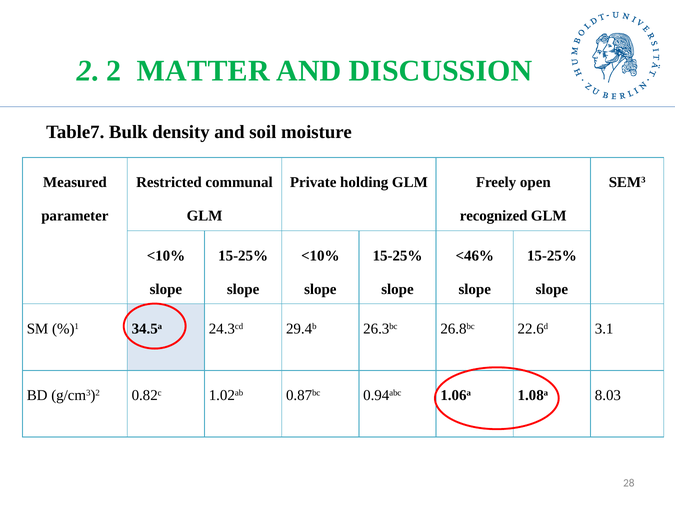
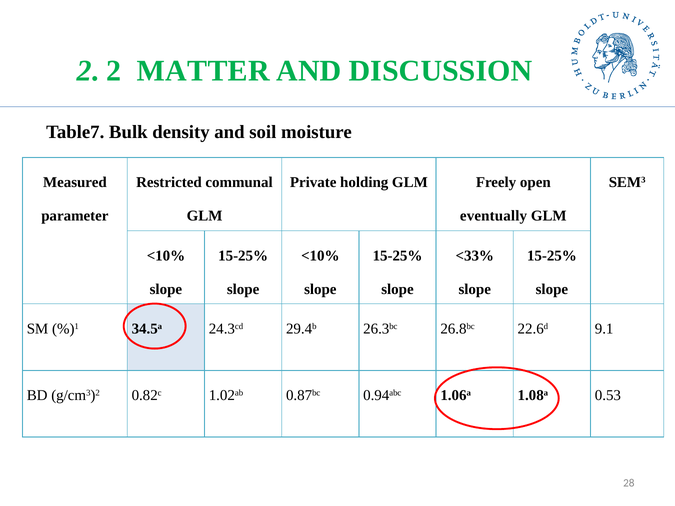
recognized: recognized -> eventually
<46%: <46% -> <33%
3.1: 3.1 -> 9.1
8.03: 8.03 -> 0.53
